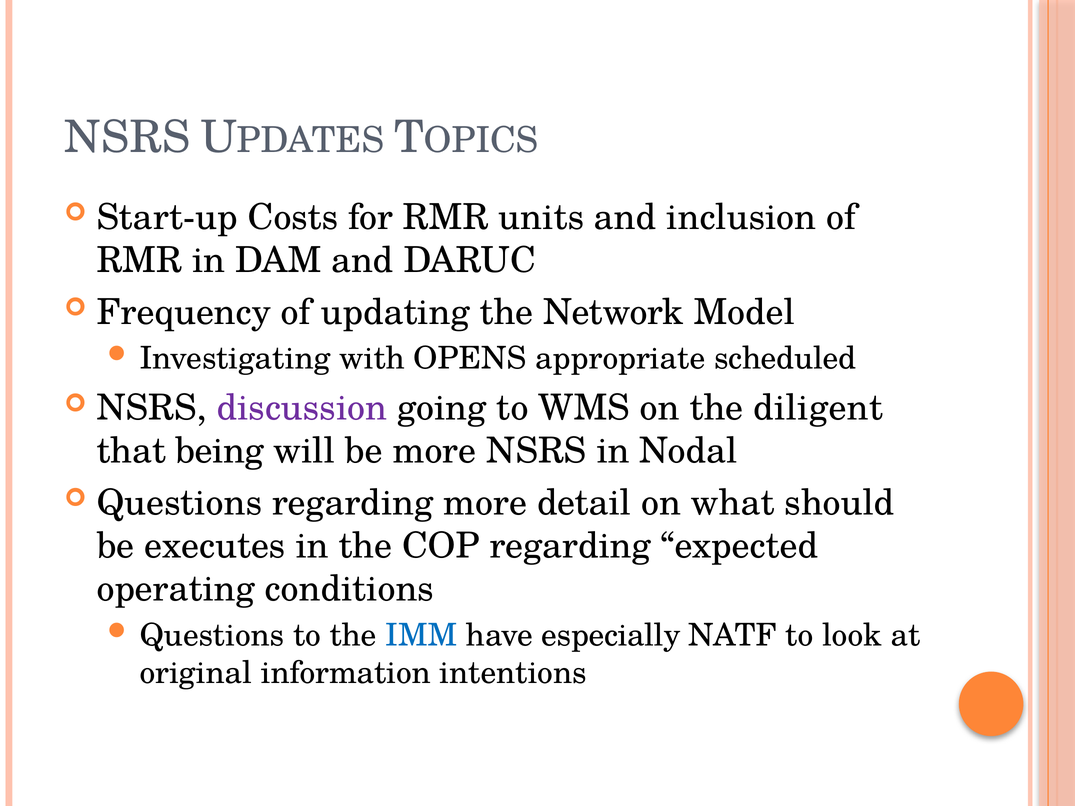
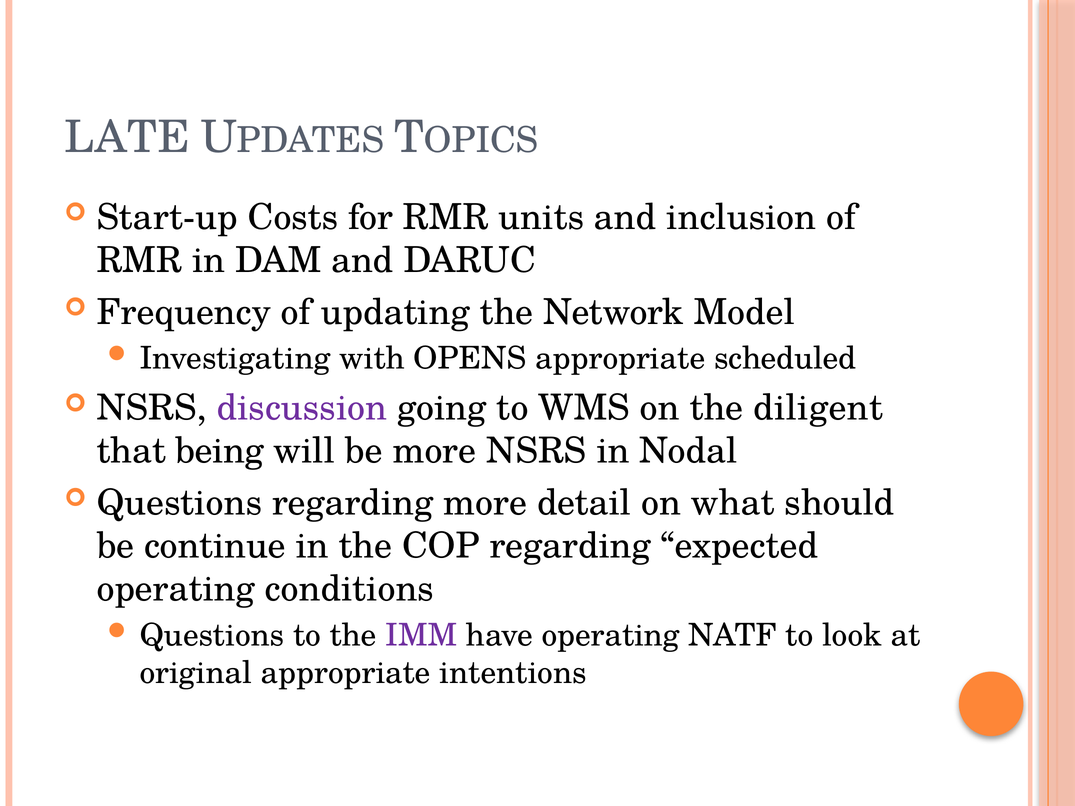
NSRS at (127, 138): NSRS -> LATE
executes: executes -> continue
IMM colour: blue -> purple
have especially: especially -> operating
original information: information -> appropriate
